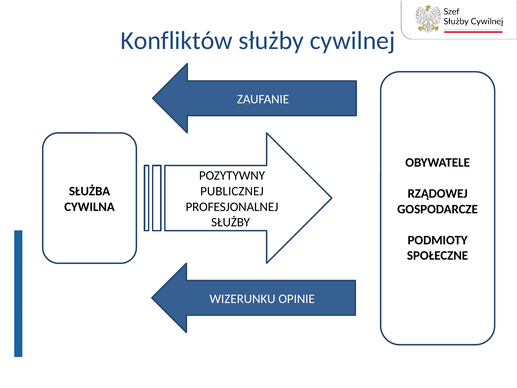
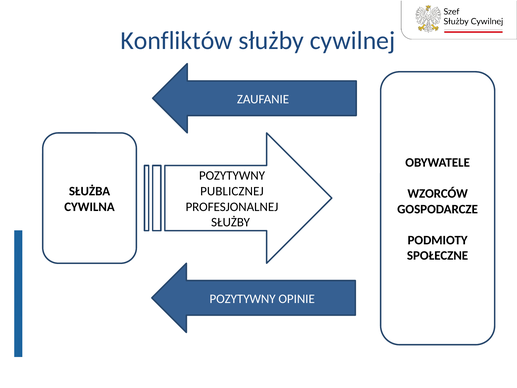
RZĄDOWEJ: RZĄDOWEJ -> WZORCÓW
WIZERUNKU at (243, 299): WIZERUNKU -> POZYTYWNY
